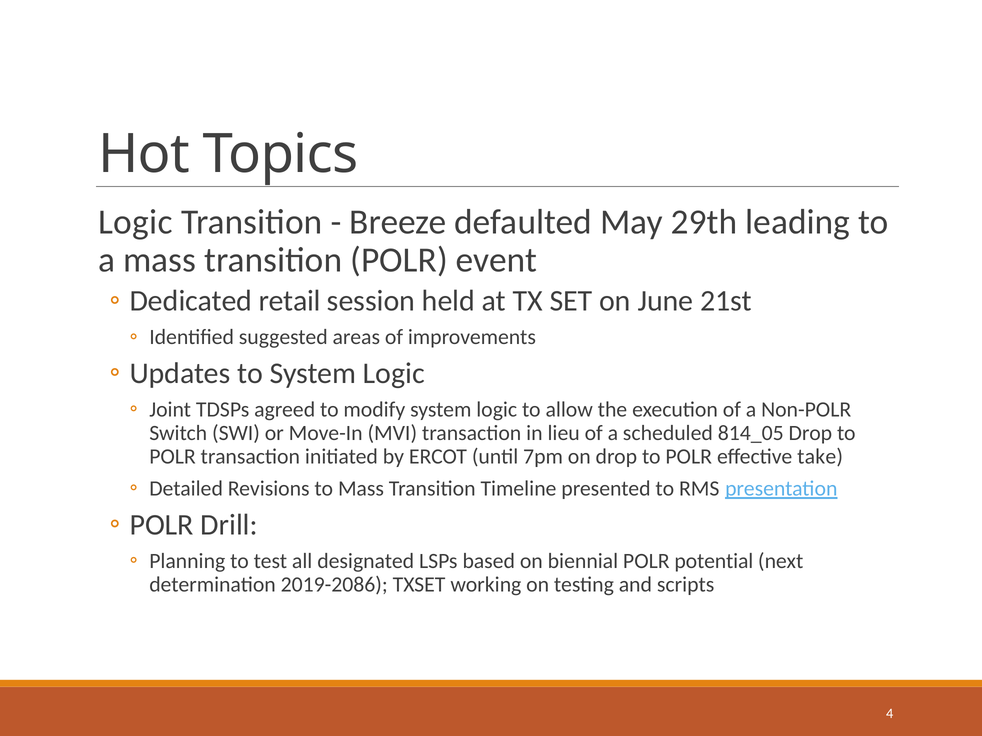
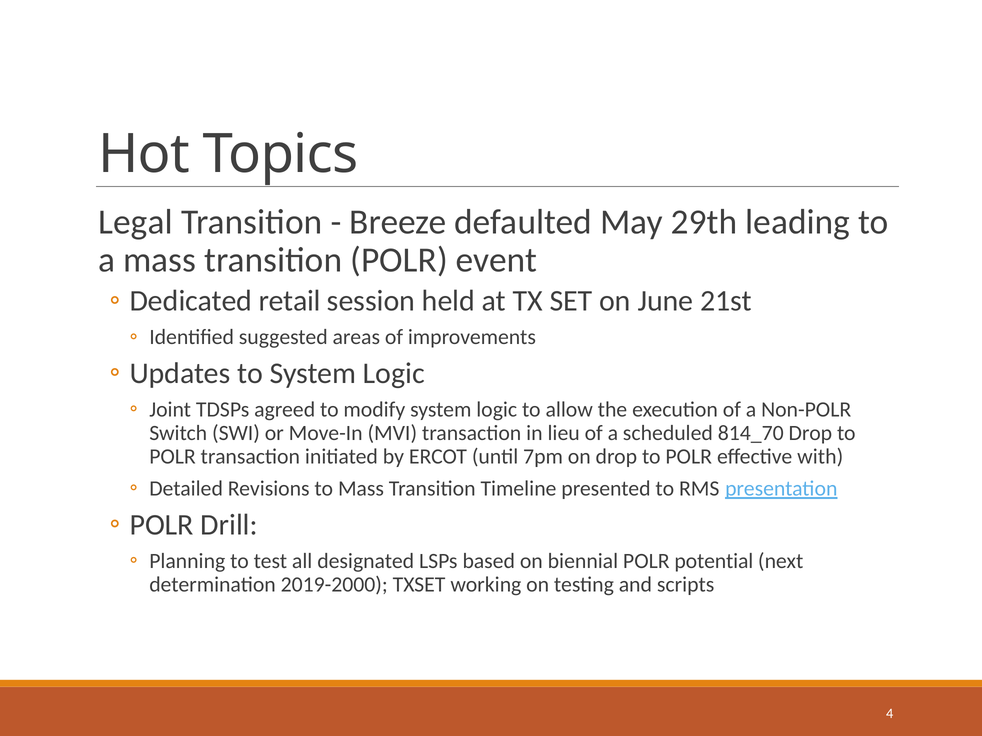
Logic at (136, 222): Logic -> Legal
814_05: 814_05 -> 814_70
take: take -> with
2019-2086: 2019-2086 -> 2019-2000
